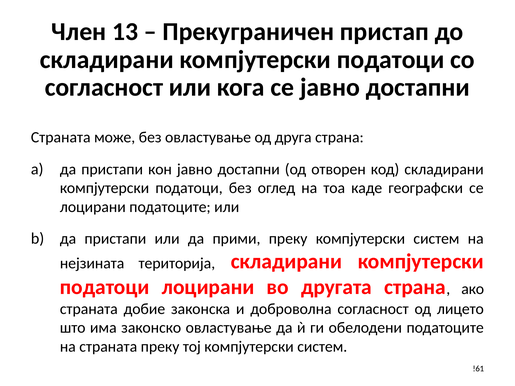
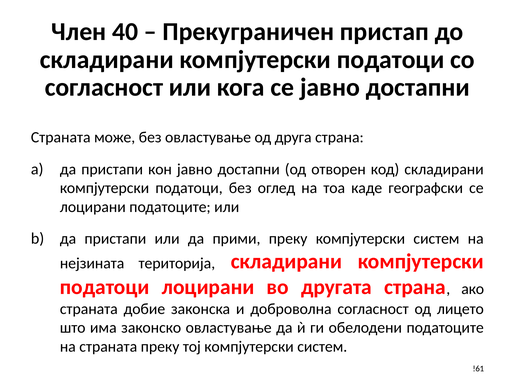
13: 13 -> 40
